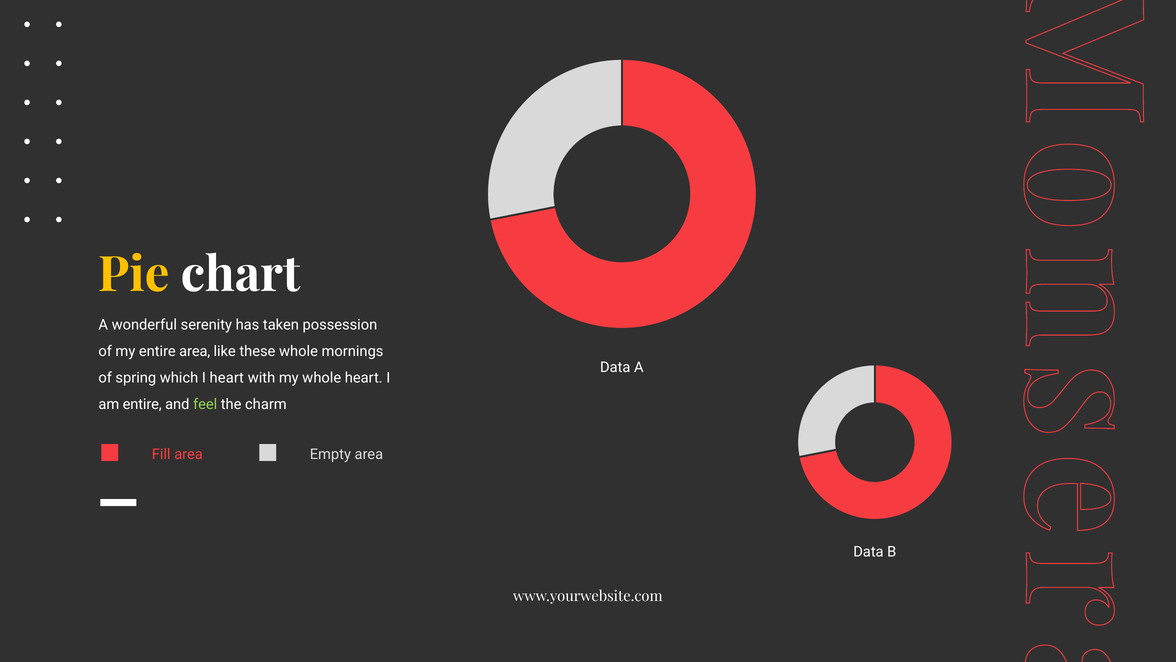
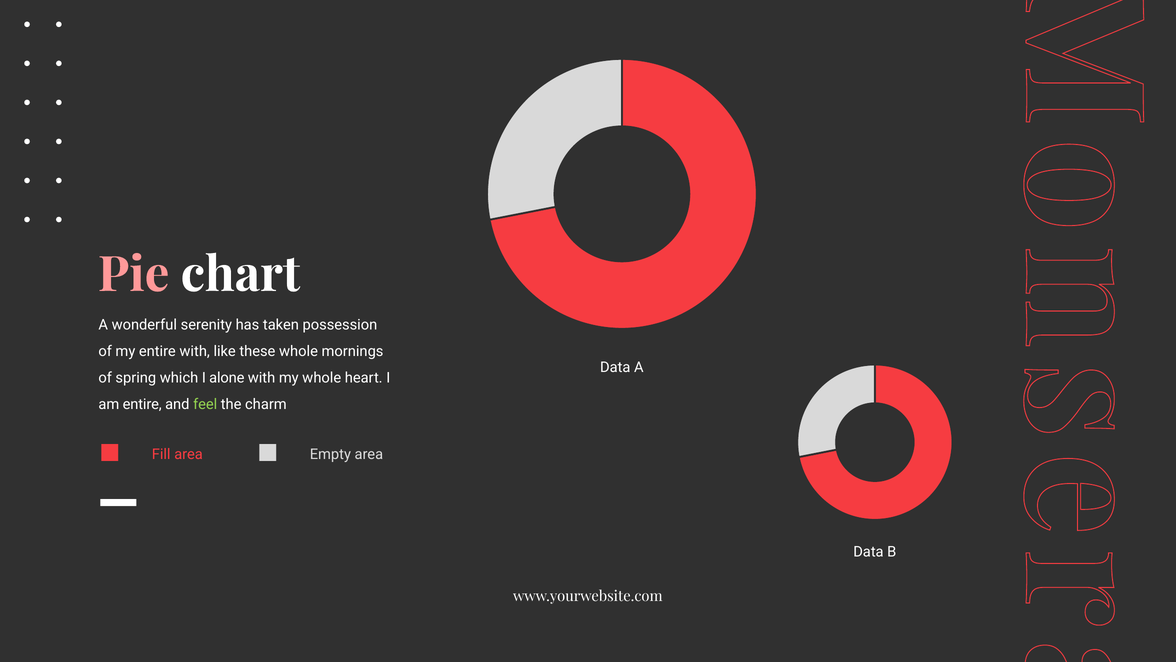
Pie colour: yellow -> pink
entire area: area -> with
I heart: heart -> alone
